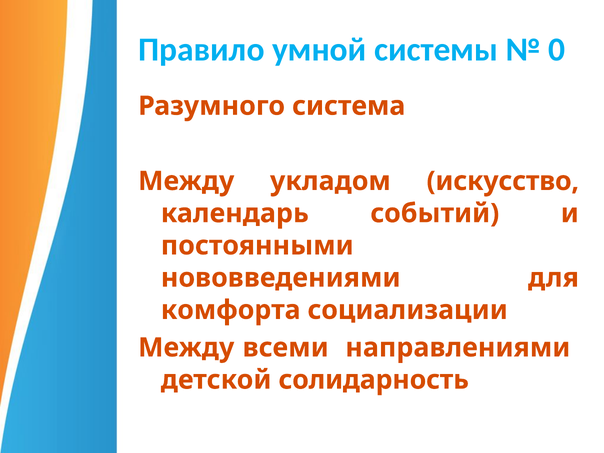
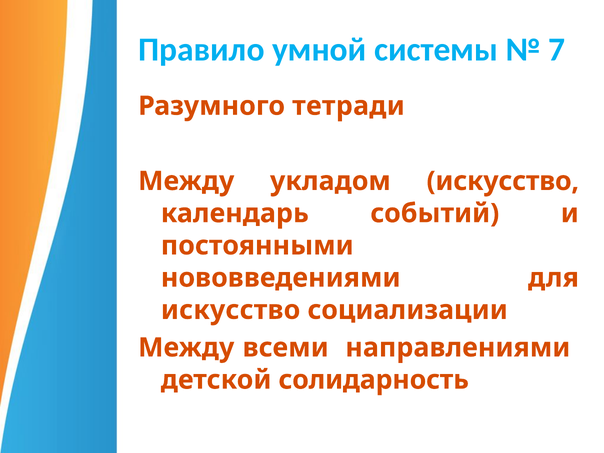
0: 0 -> 7
система: система -> тетради
комфорта at (231, 310): комфорта -> искусство
